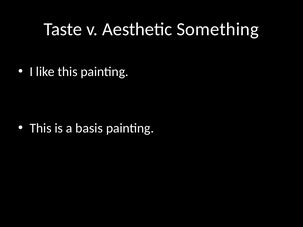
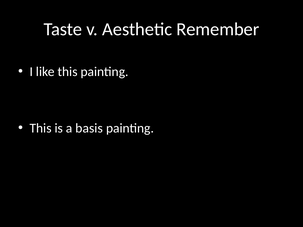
Something: Something -> Remember
